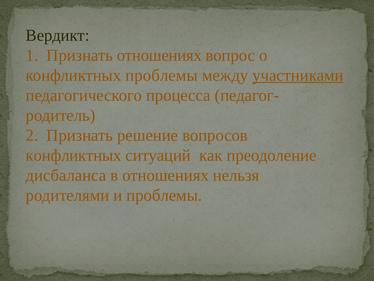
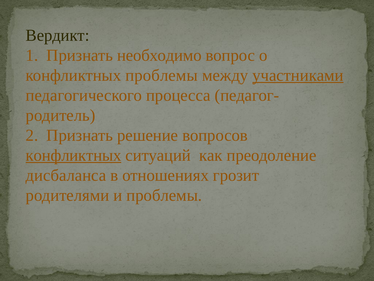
Признать отношениях: отношениях -> необходимо
конфликтных at (74, 155) underline: none -> present
нельзя: нельзя -> грозит
